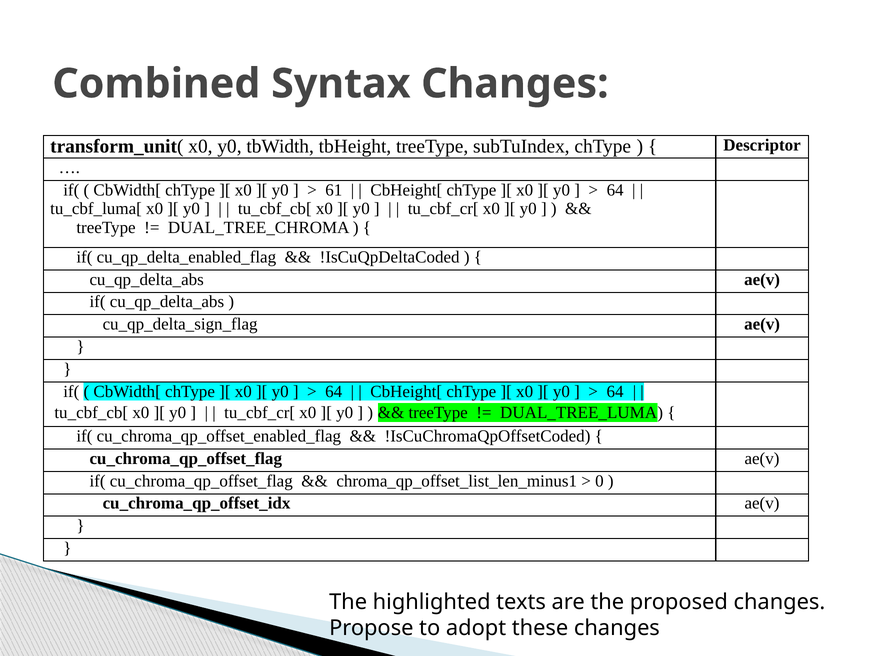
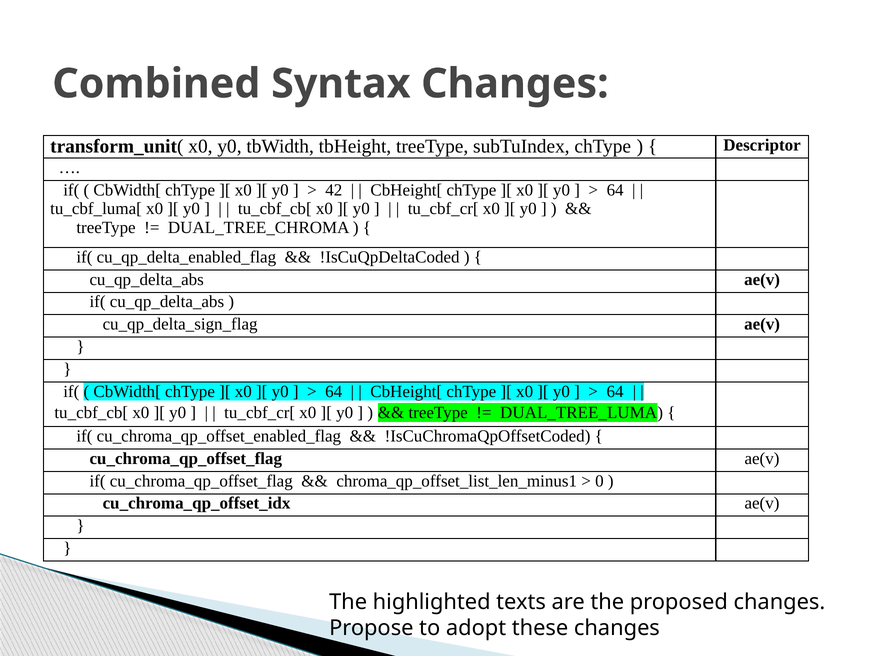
61: 61 -> 42
